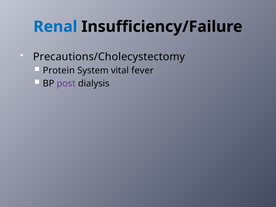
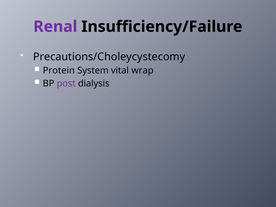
Renal colour: blue -> purple
Precautions/Cholecystectomy: Precautions/Cholecystectomy -> Precautions/Choleycystecomy
fever: fever -> wrap
